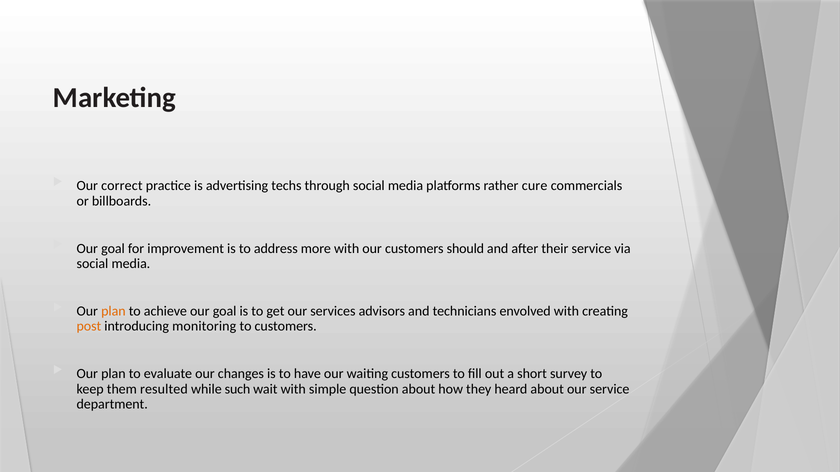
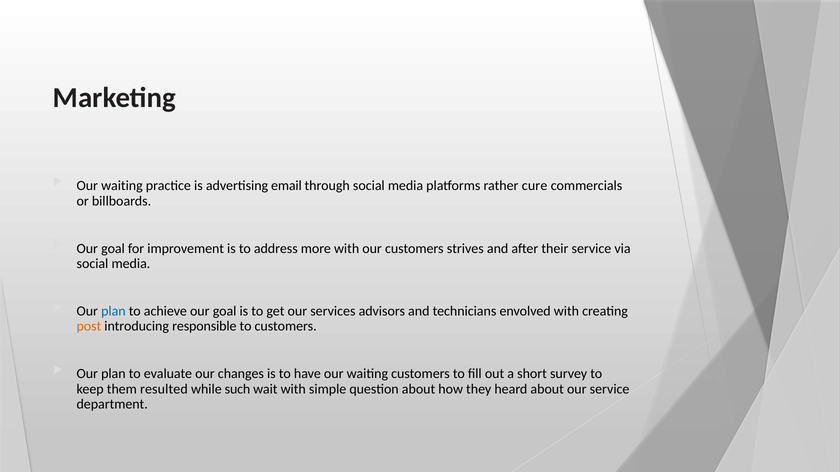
correct at (122, 186): correct -> waiting
techs: techs -> email
should: should -> strives
plan at (113, 311) colour: orange -> blue
monitoring: monitoring -> responsible
